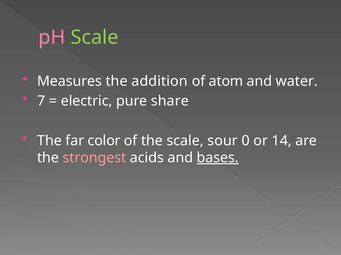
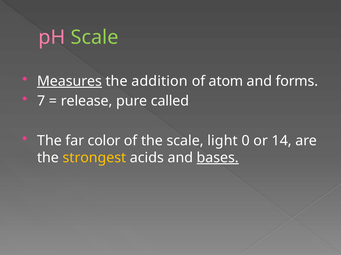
Measures underline: none -> present
water: water -> forms
electric: electric -> release
share: share -> called
sour: sour -> light
strongest colour: pink -> yellow
